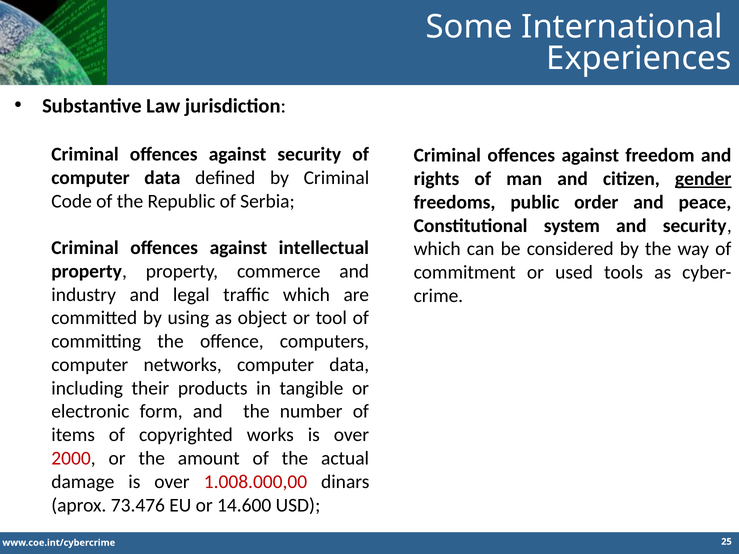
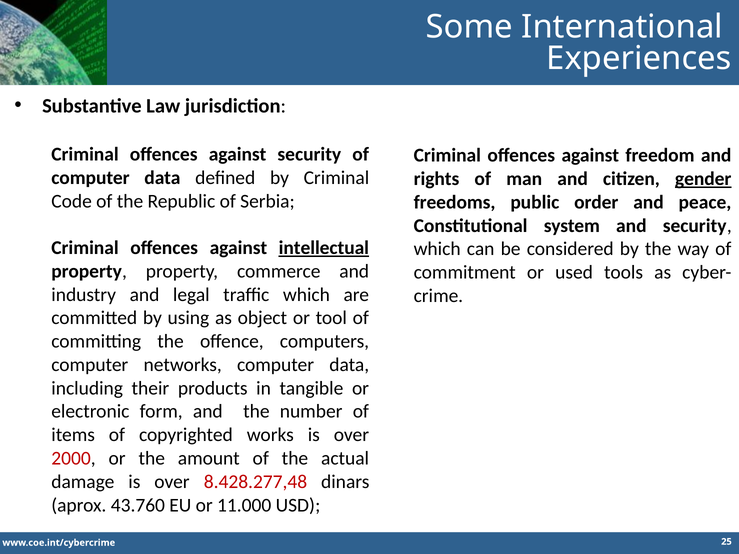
intellectual underline: none -> present
1.008.000,00: 1.008.000,00 -> 8.428.277,48
73.476: 73.476 -> 43.760
14.600: 14.600 -> 11.000
